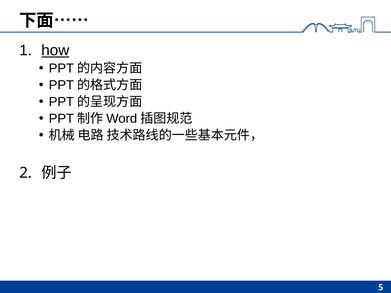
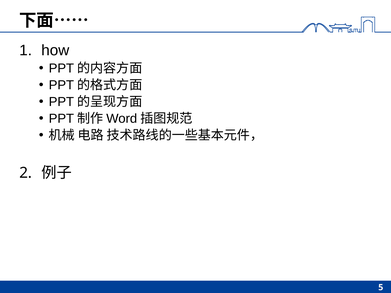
how underline: present -> none
